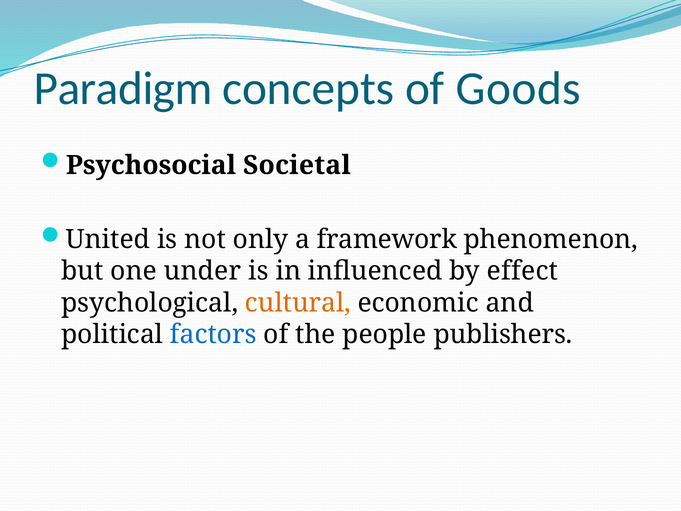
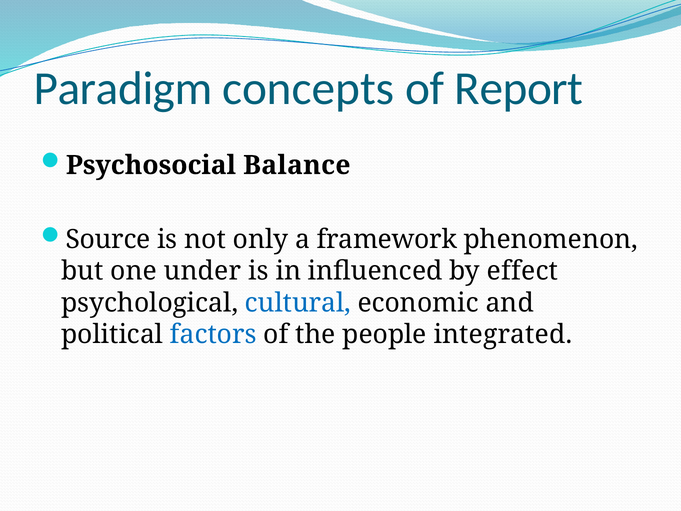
Goods: Goods -> Report
Societal: Societal -> Balance
United: United -> Source
cultural colour: orange -> blue
publishers: publishers -> integrated
